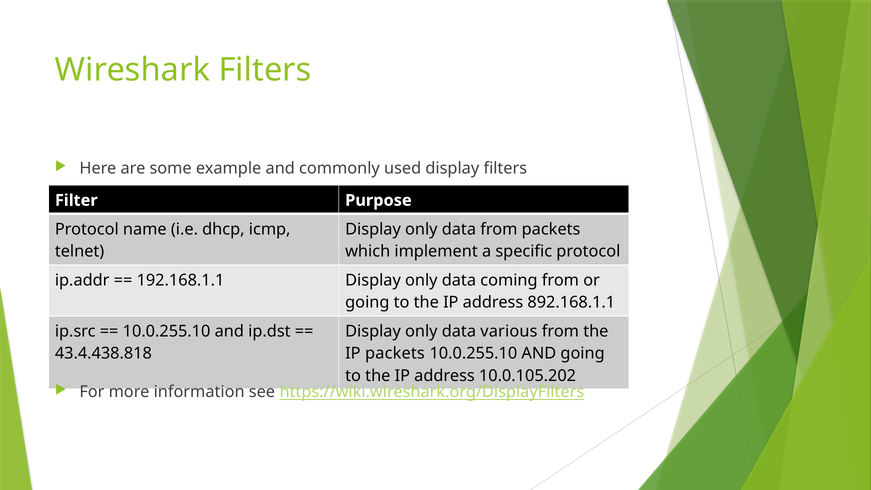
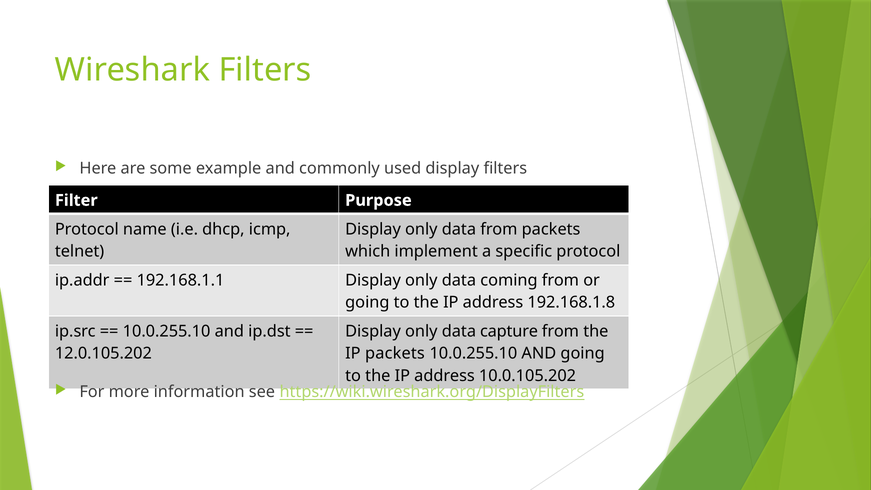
892.168.1.1: 892.168.1.1 -> 192.168.1.8
various: various -> capture
43.4.438.818: 43.4.438.818 -> 12.0.105.202
